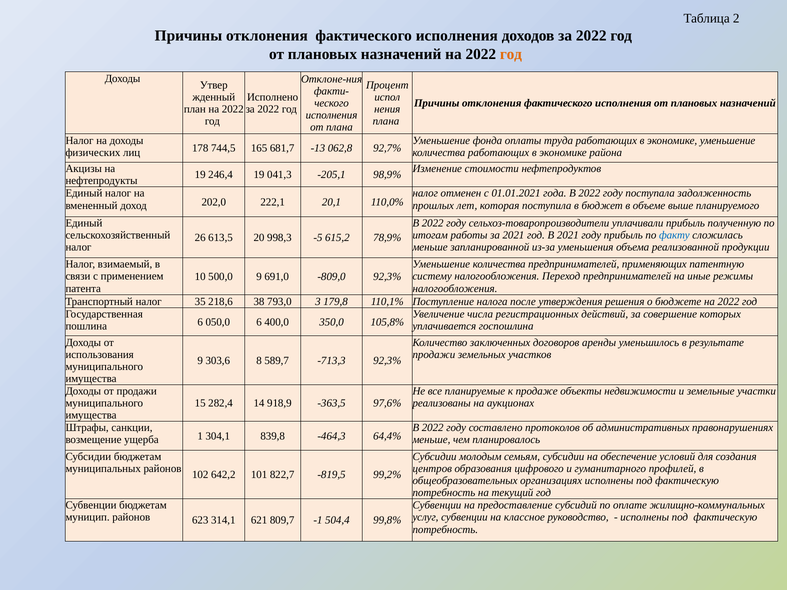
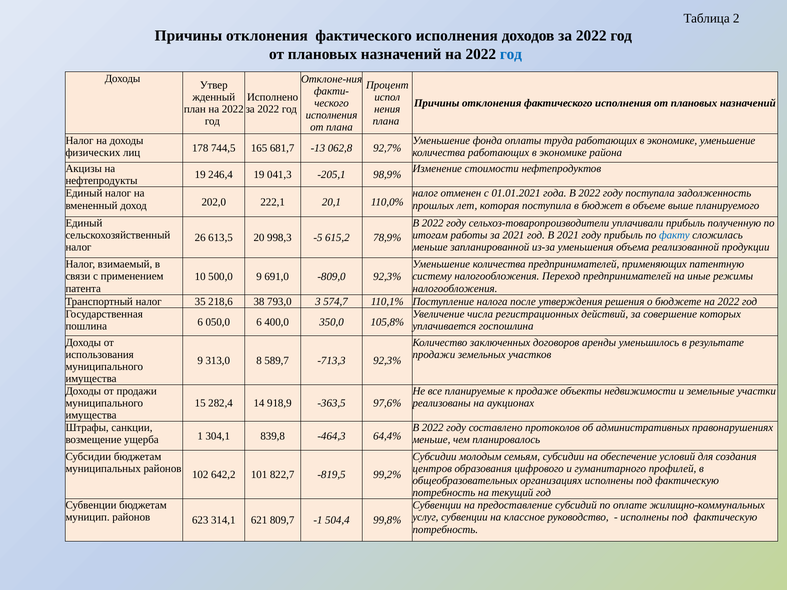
год at (511, 54) colour: orange -> blue
179,8: 179,8 -> 574,7
303,6: 303,6 -> 313,0
